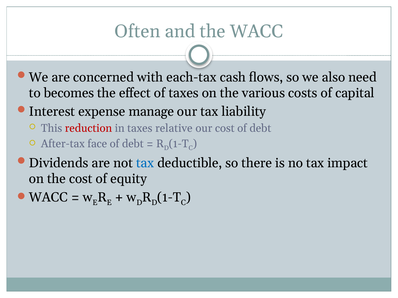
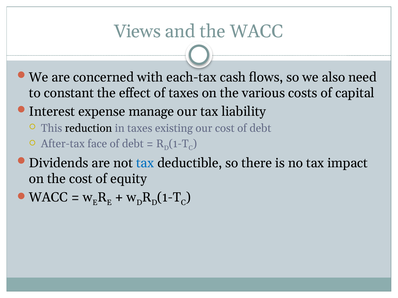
Often: Often -> Views
becomes: becomes -> constant
reduction colour: red -> black
relative: relative -> existing
